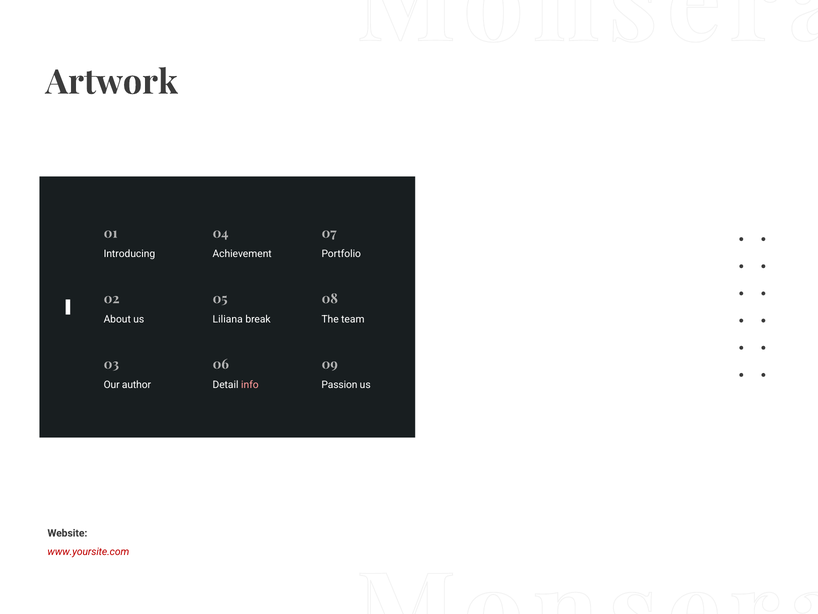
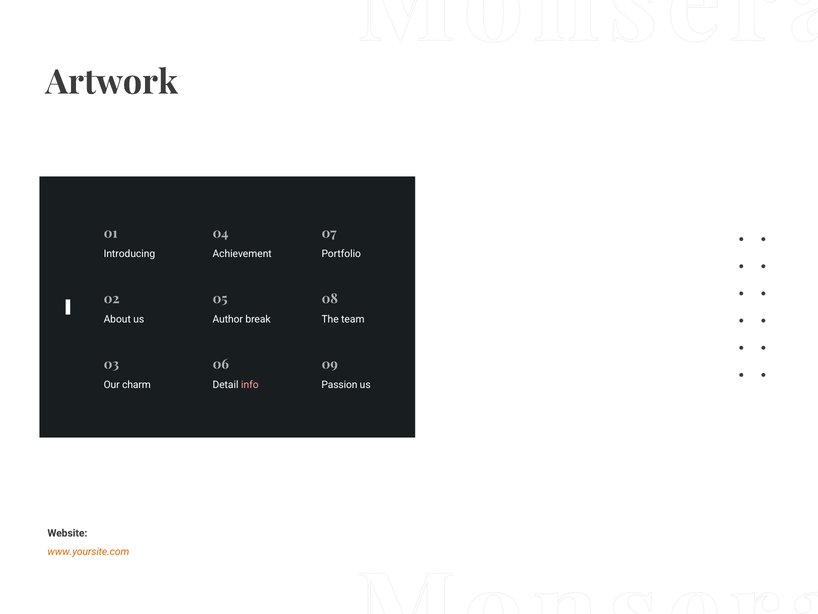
Liliana: Liliana -> Author
author: author -> charm
www.yoursite.com colour: red -> orange
